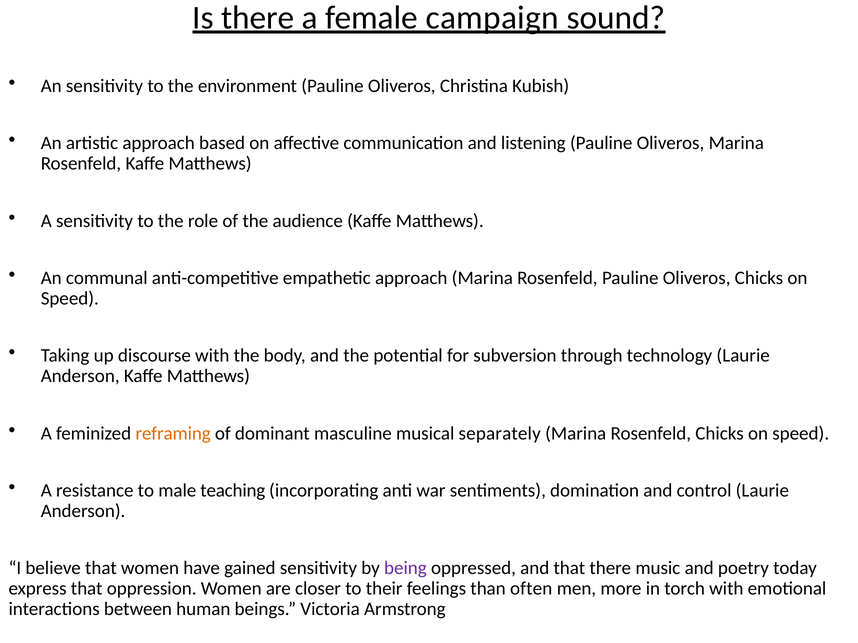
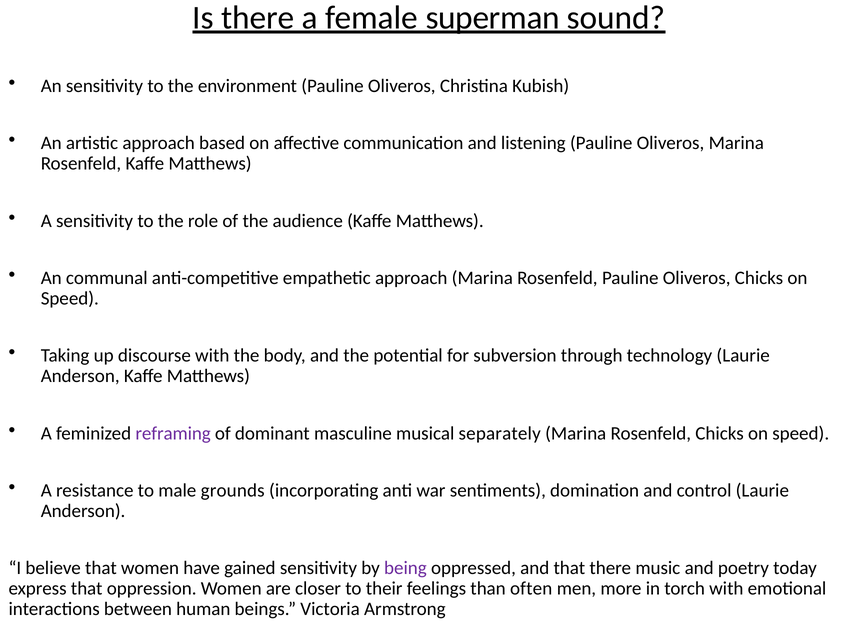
campaign: campaign -> superman
reframing colour: orange -> purple
teaching: teaching -> grounds
